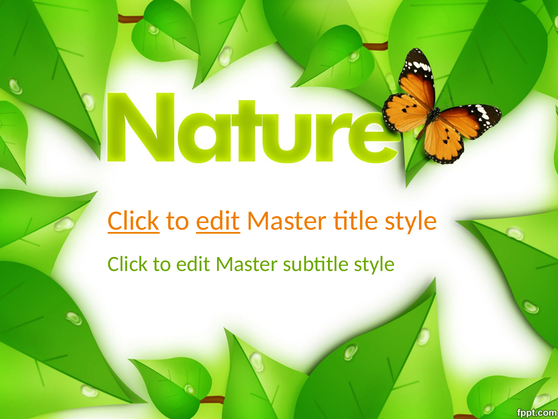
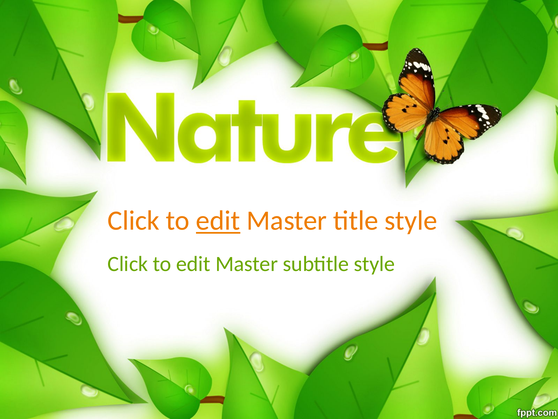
Click at (134, 221) underline: present -> none
